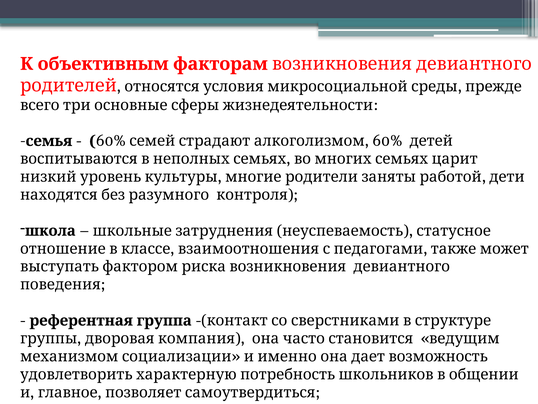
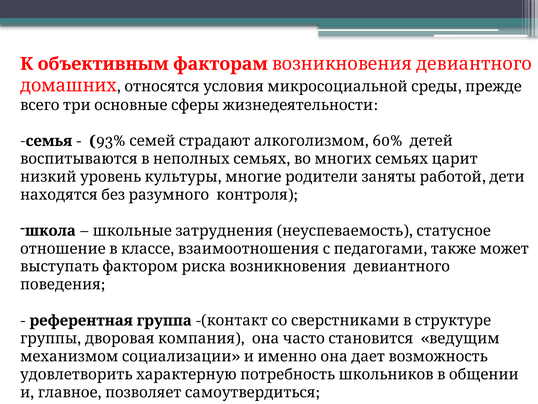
родителей: родителей -> домашних
семья 60%: 60% -> 93%
